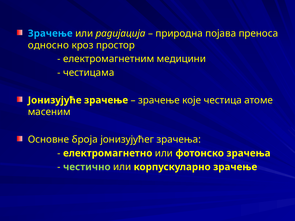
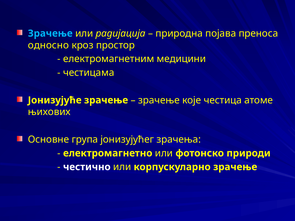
масеним: масеним -> њихових
броја: броја -> група
фотонско зрачења: зрачења -> природи
честично colour: light green -> white
